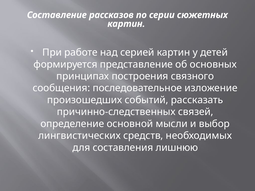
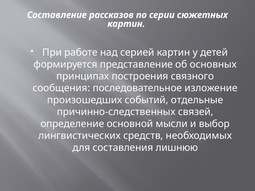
рассказать: рассказать -> отдельные
